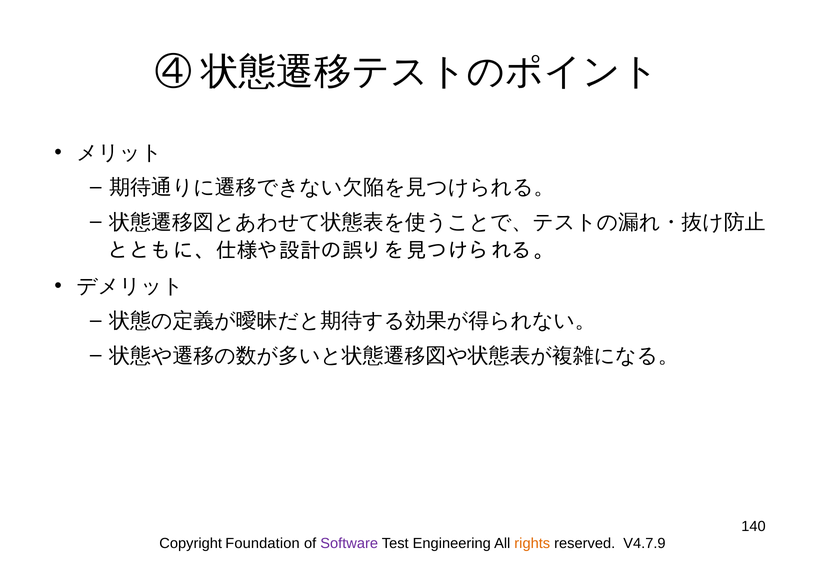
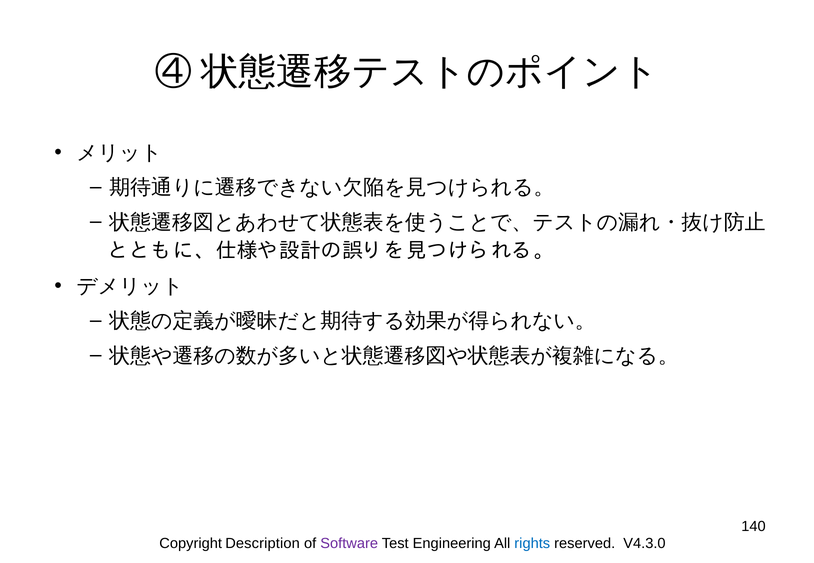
Foundation: Foundation -> Description
rights colour: orange -> blue
V4.7.9: V4.7.9 -> V4.3.0
